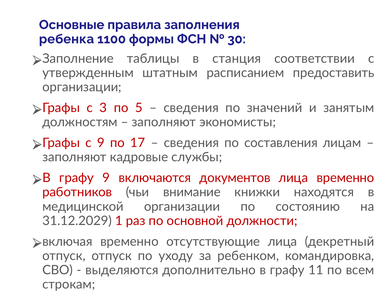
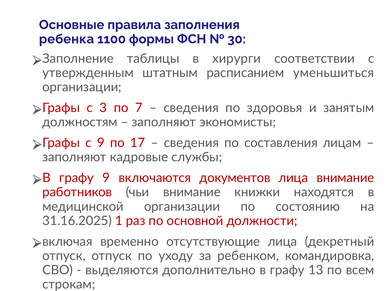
станция: станция -> хирурги
предоставить: предоставить -> уменьшиться
5: 5 -> 7
значений: значений -> здоровья
лица временно: временно -> внимание
31.12.2029: 31.12.2029 -> 31.16.2025
11: 11 -> 13
